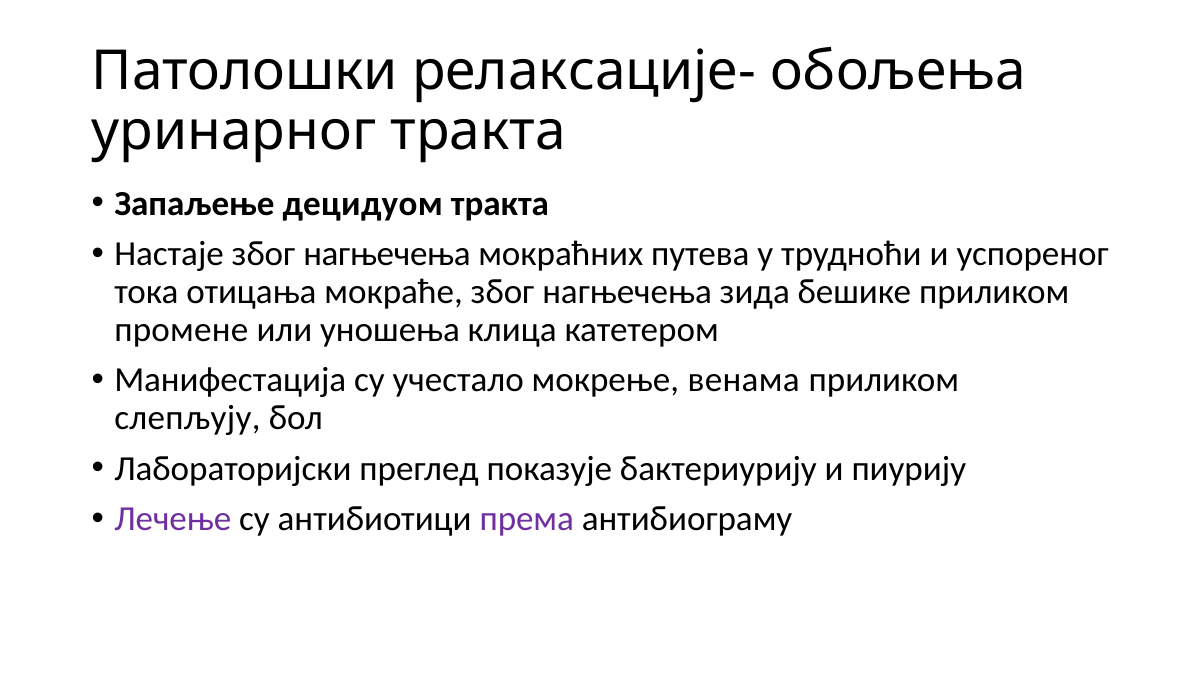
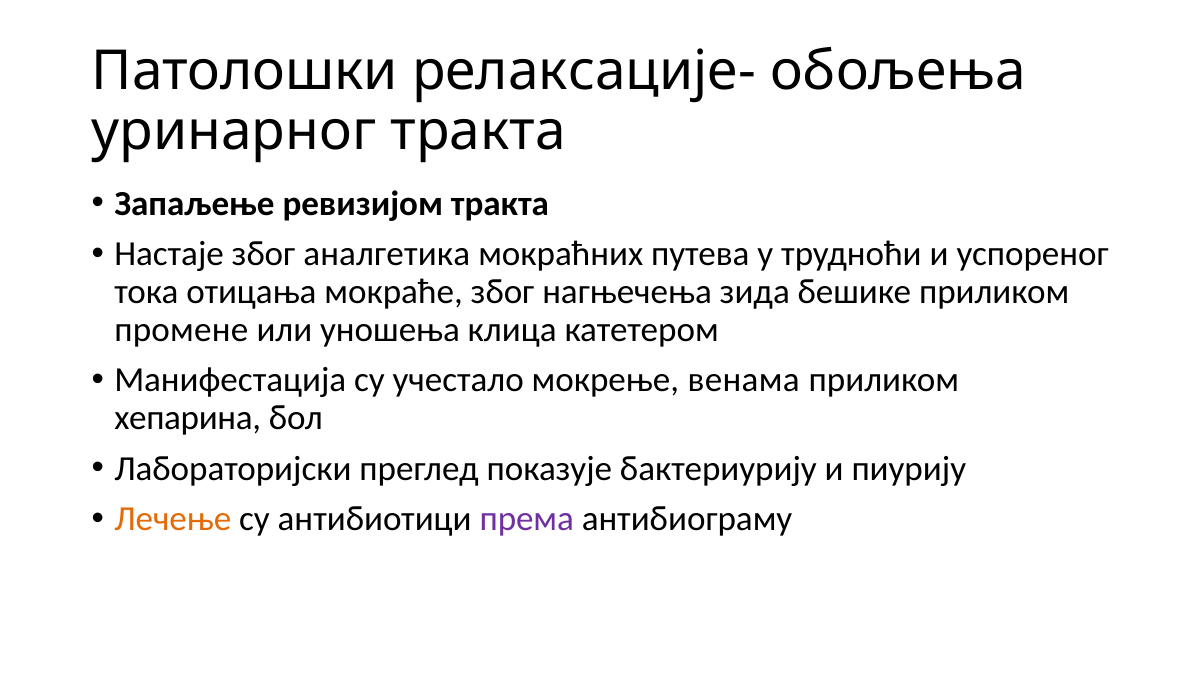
децидуом: децидуом -> ревизијом
Настаје због нагњечења: нагњечења -> аналгетика
слепљују: слепљују -> хепарина
Лечење colour: purple -> orange
